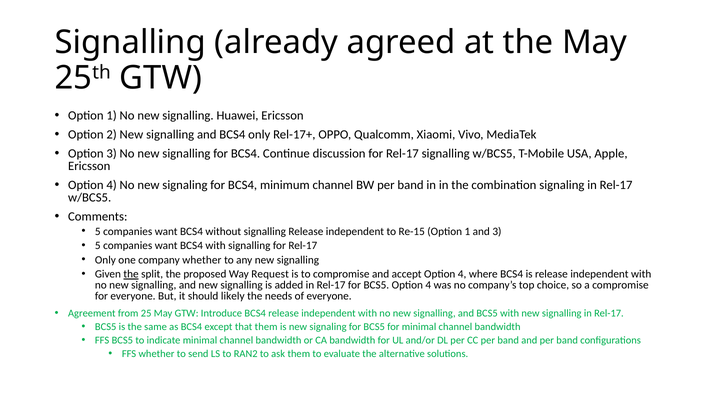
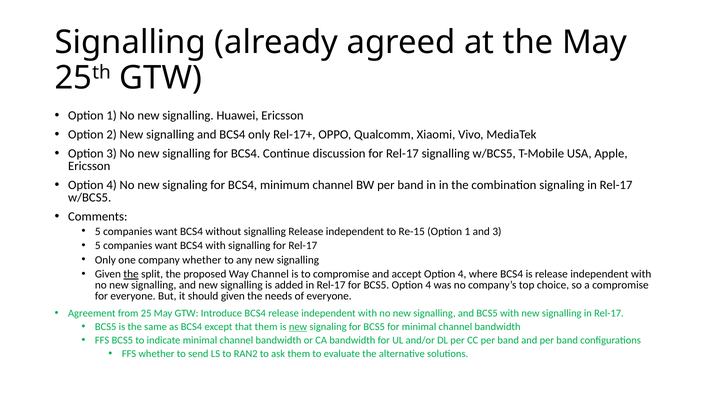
Way Request: Request -> Channel
should likely: likely -> given
new at (298, 327) underline: none -> present
